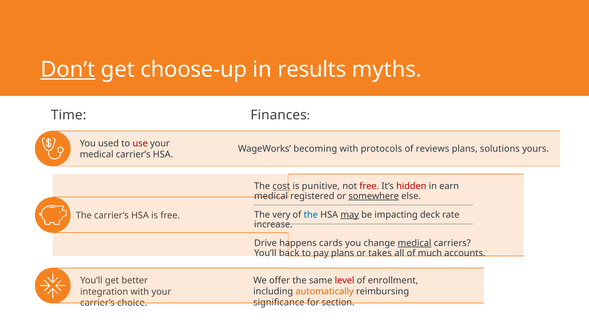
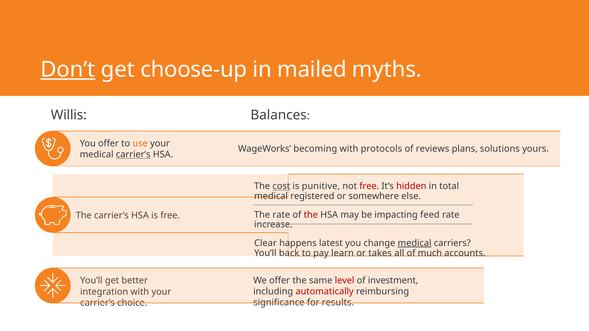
results: results -> mailed
Time: Time -> Willis
Finances: Finances -> Balances
You used: used -> offer
use colour: red -> orange
carrier’s at (133, 155) underline: none -> present
earn: earn -> total
somewhere underline: present -> none
The very: very -> rate
the at (311, 215) colour: blue -> red
may underline: present -> none
deck: deck -> feed
Drive: Drive -> Clear
cards: cards -> latest
pay plans: plans -> learn
enrollment: enrollment -> investment
automatically colour: orange -> red
section: section -> results
